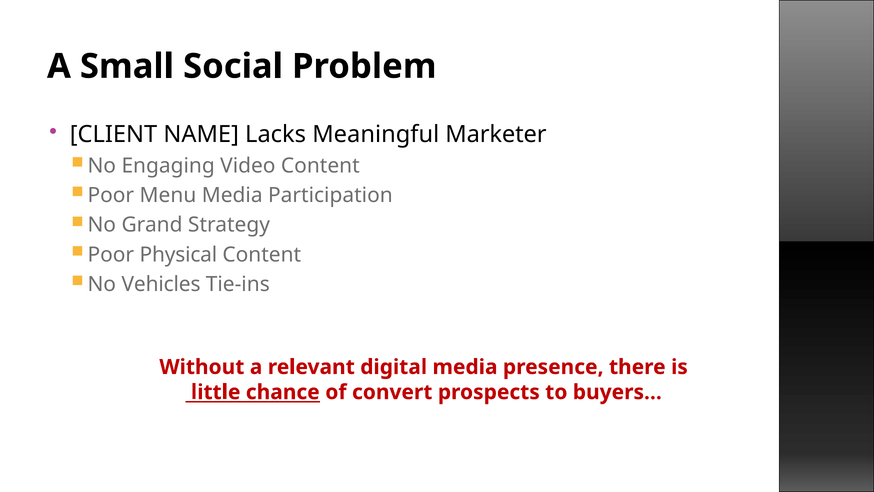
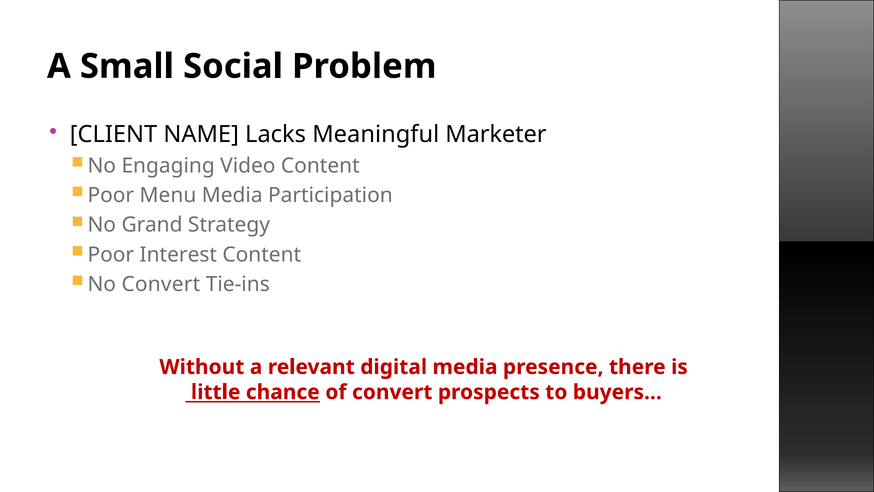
Physical: Physical -> Interest
No Vehicles: Vehicles -> Convert
